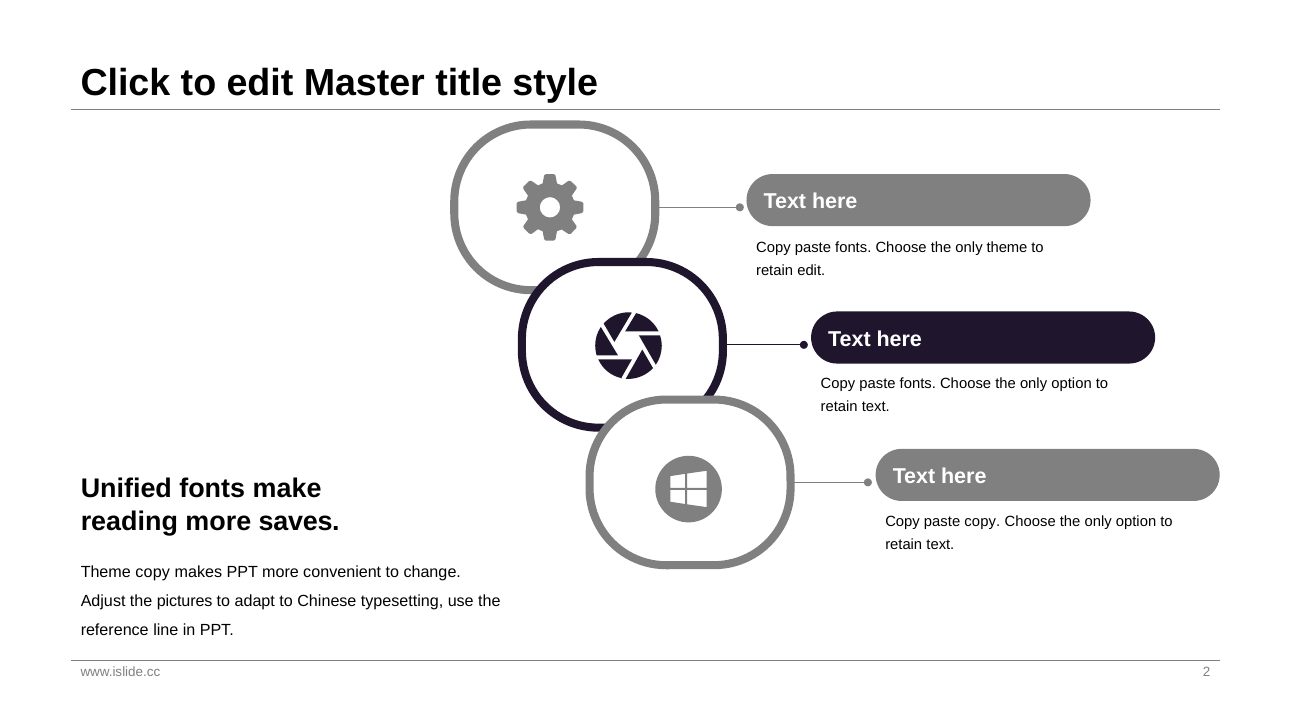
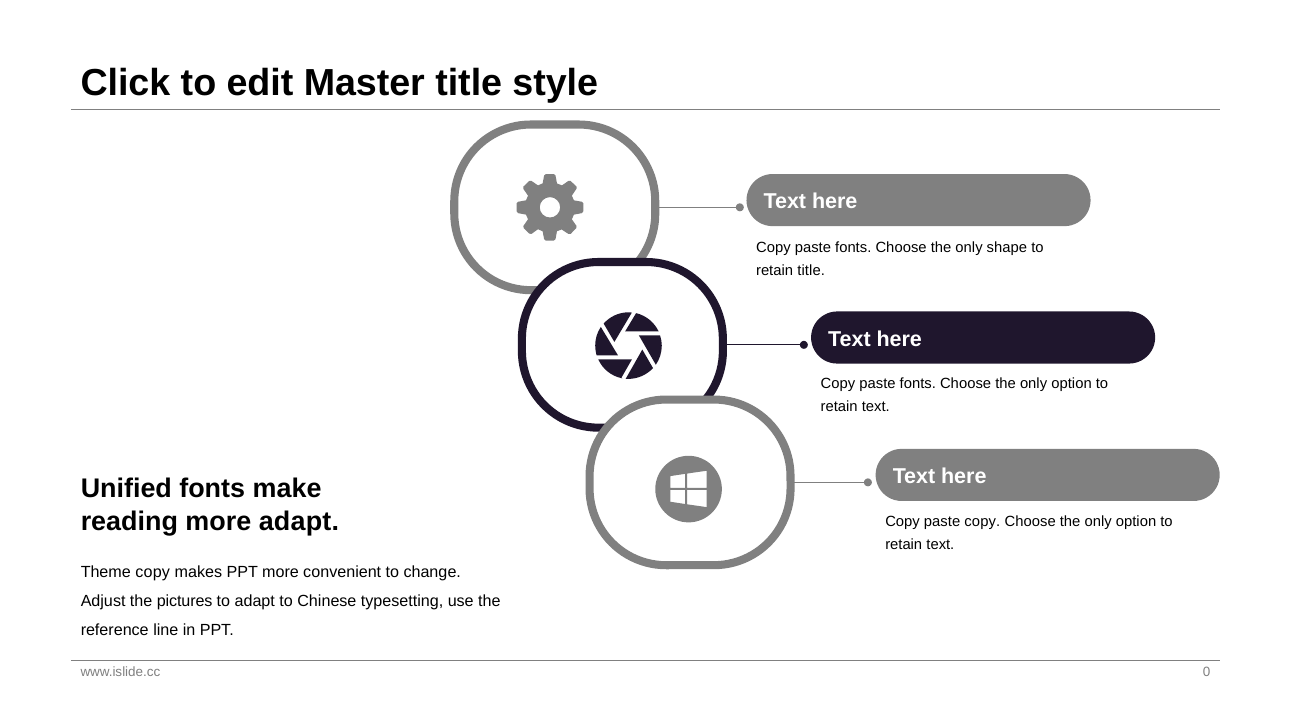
only theme: theme -> shape
retain edit: edit -> title
more saves: saves -> adapt
2: 2 -> 0
